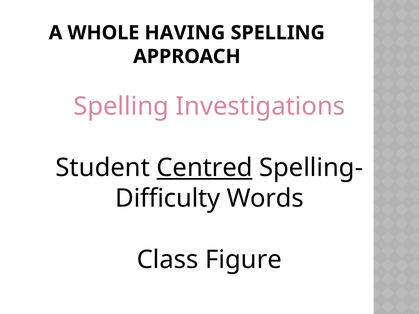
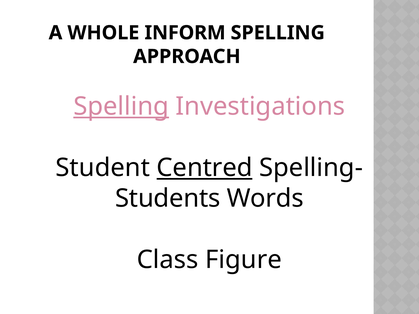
HAVING: HAVING -> INFORM
Spelling at (121, 106) underline: none -> present
Difficulty: Difficulty -> Students
